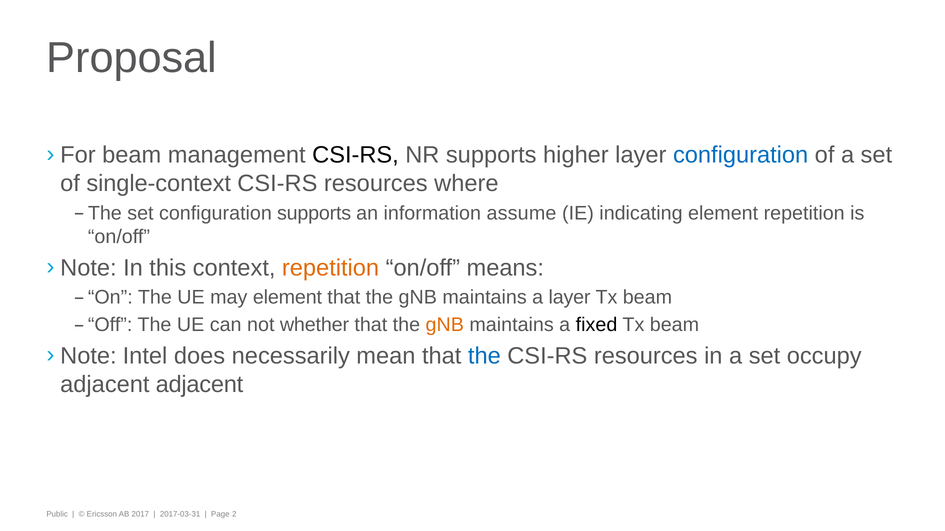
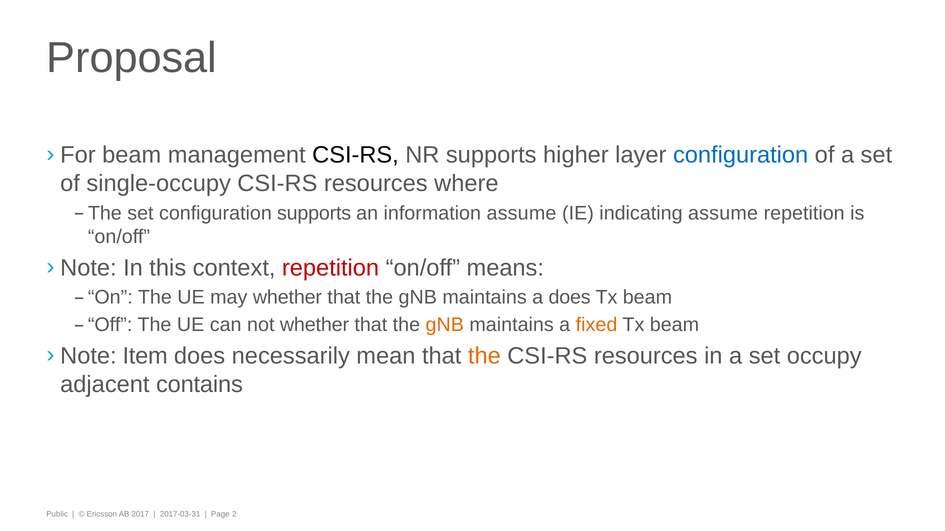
single-context: single-context -> single-occupy
indicating element: element -> assume
repetition at (331, 268) colour: orange -> red
may element: element -> whether
a layer: layer -> does
fixed colour: black -> orange
Intel: Intel -> Item
the at (484, 356) colour: blue -> orange
adjacent adjacent: adjacent -> contains
